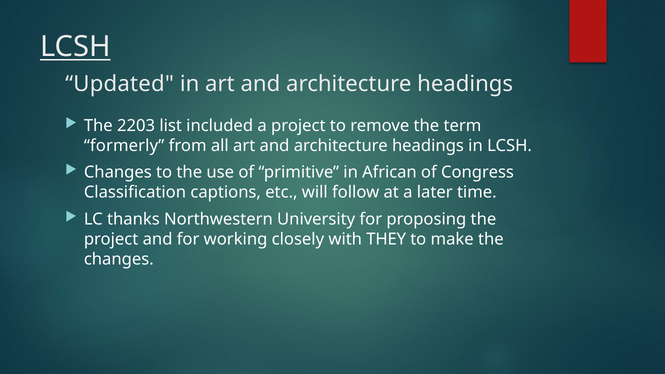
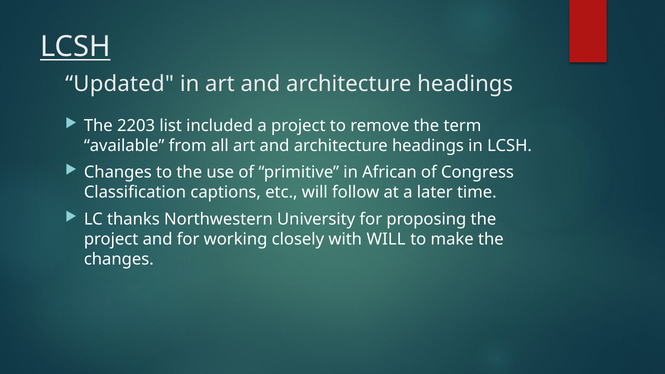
formerly: formerly -> available
with THEY: THEY -> WILL
